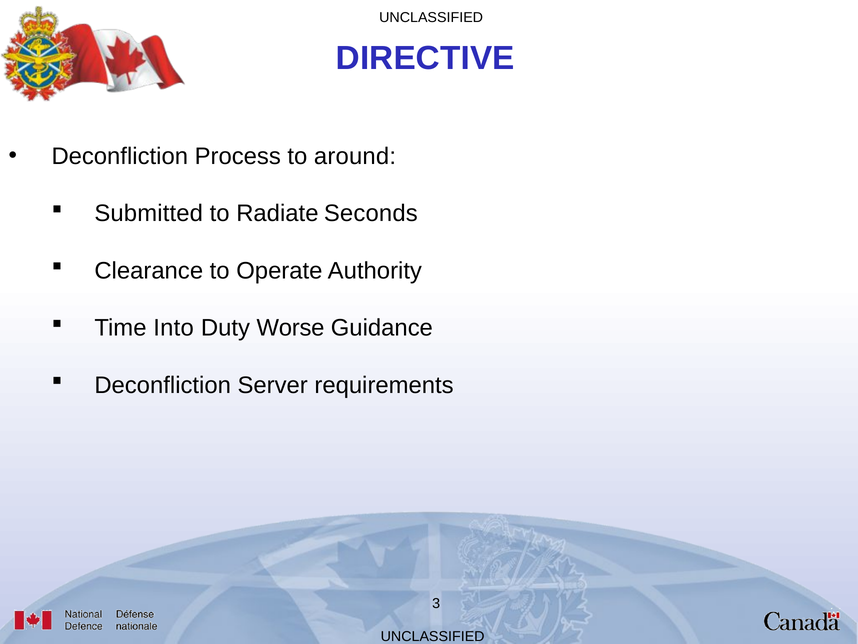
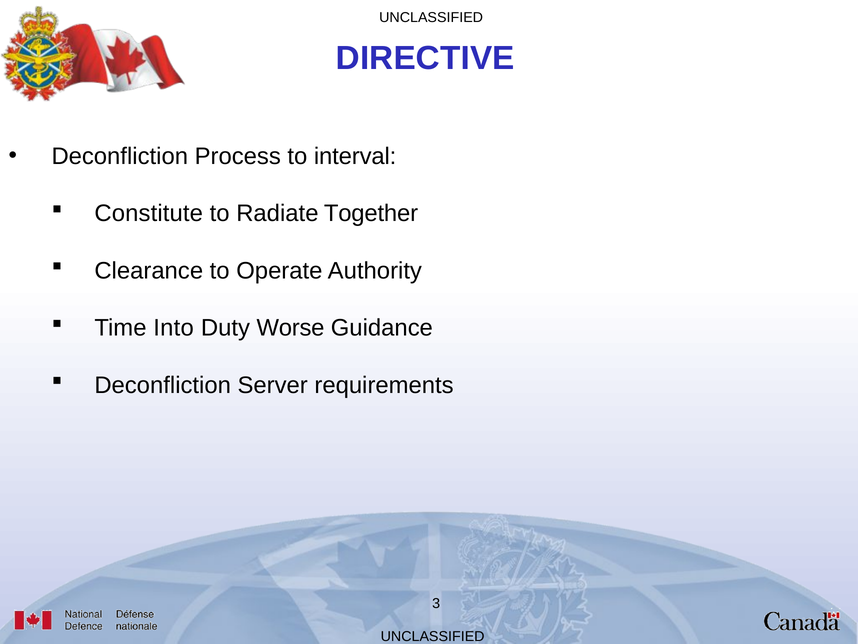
around: around -> interval
Submitted: Submitted -> Constitute
Seconds: Seconds -> Together
